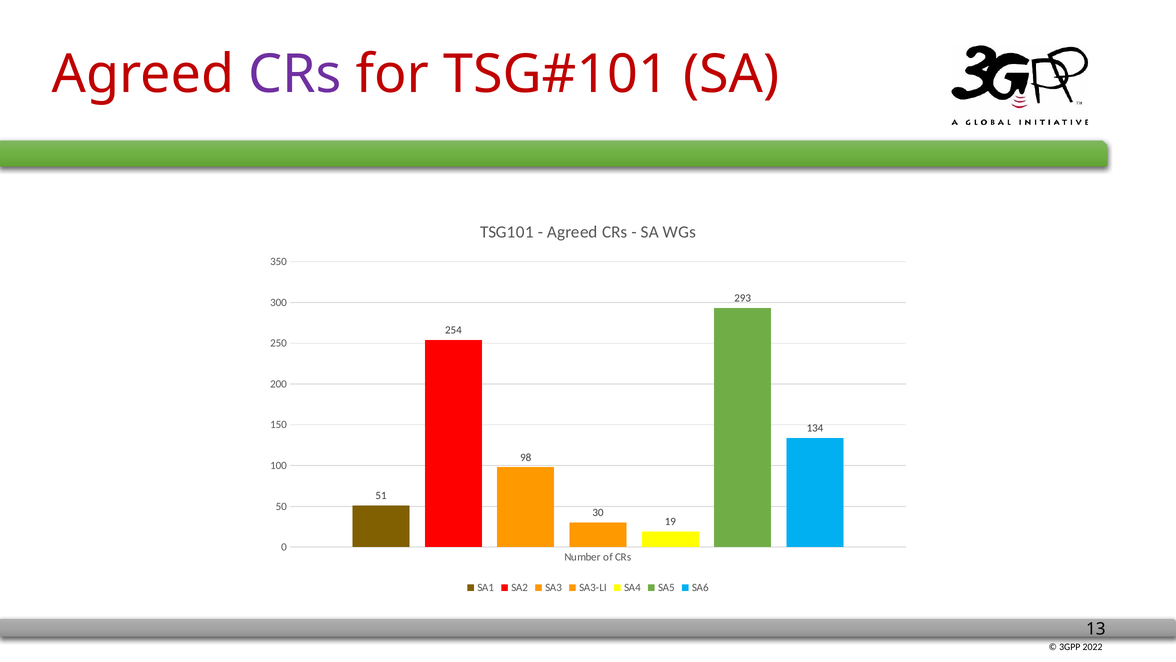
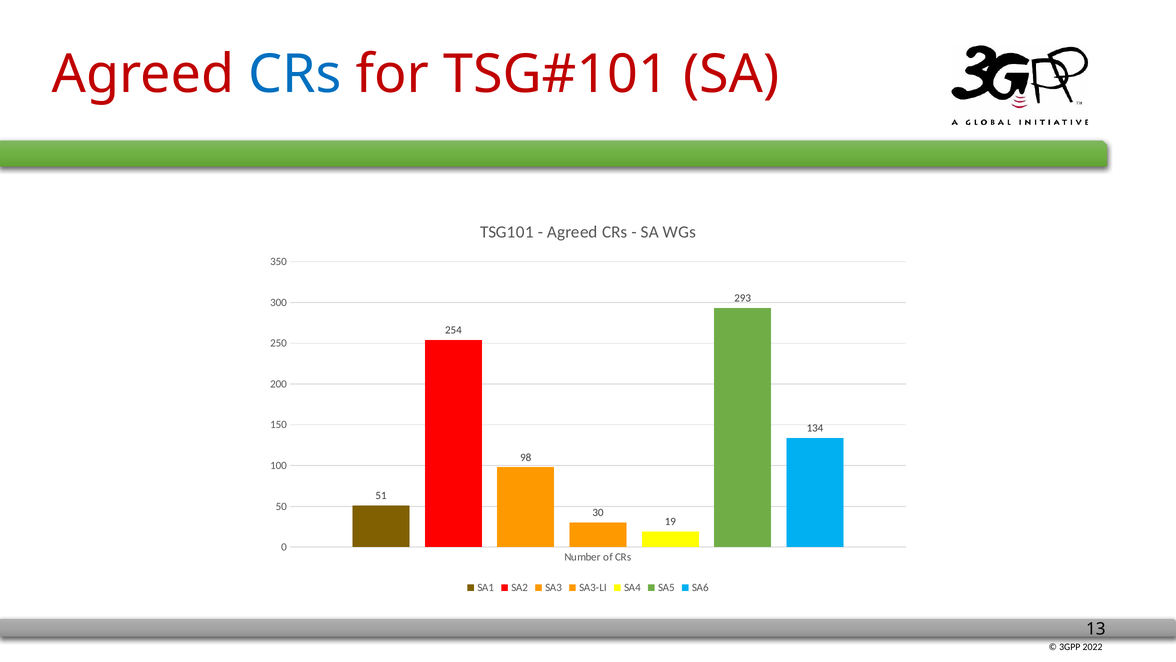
CRs at (295, 75) colour: purple -> blue
